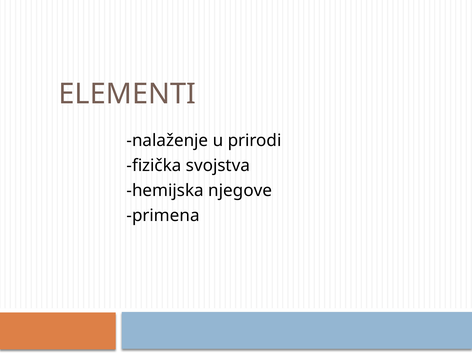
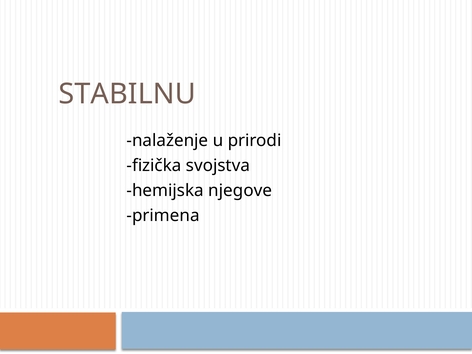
ELEMENTI: ELEMENTI -> STABILNU
